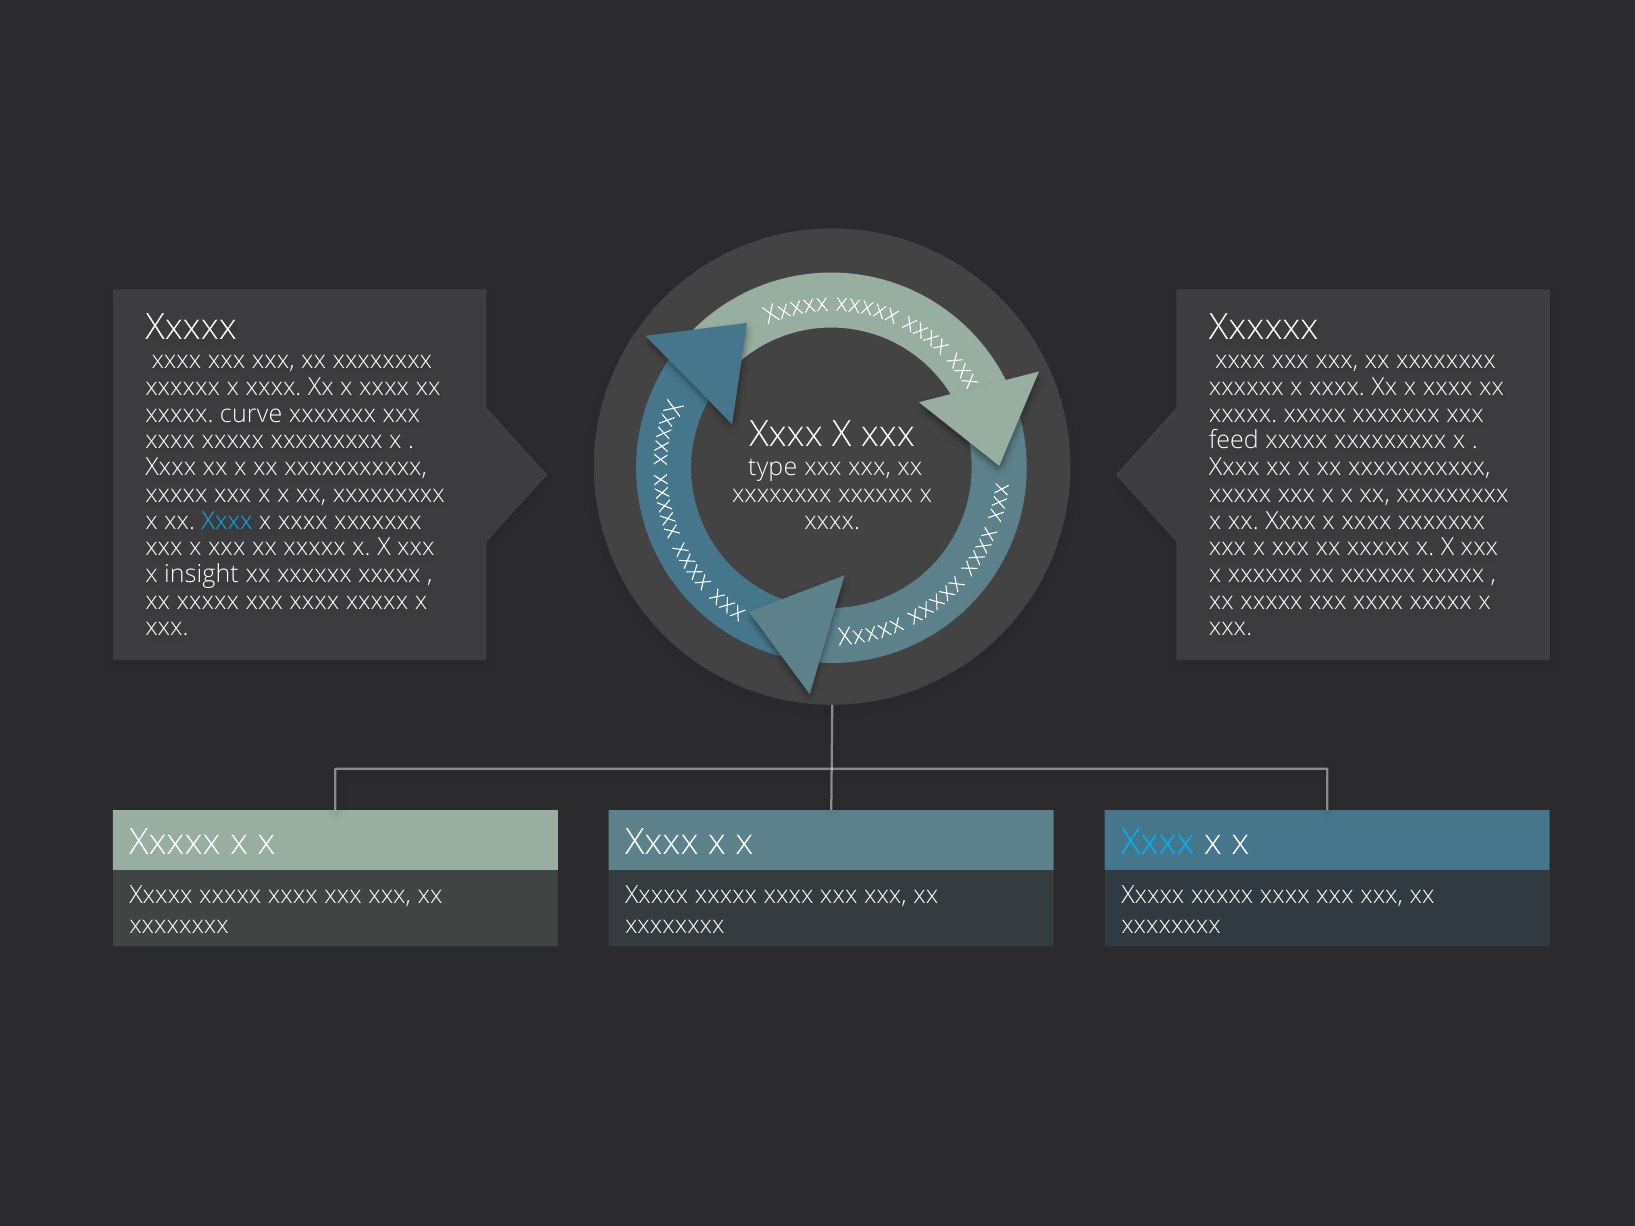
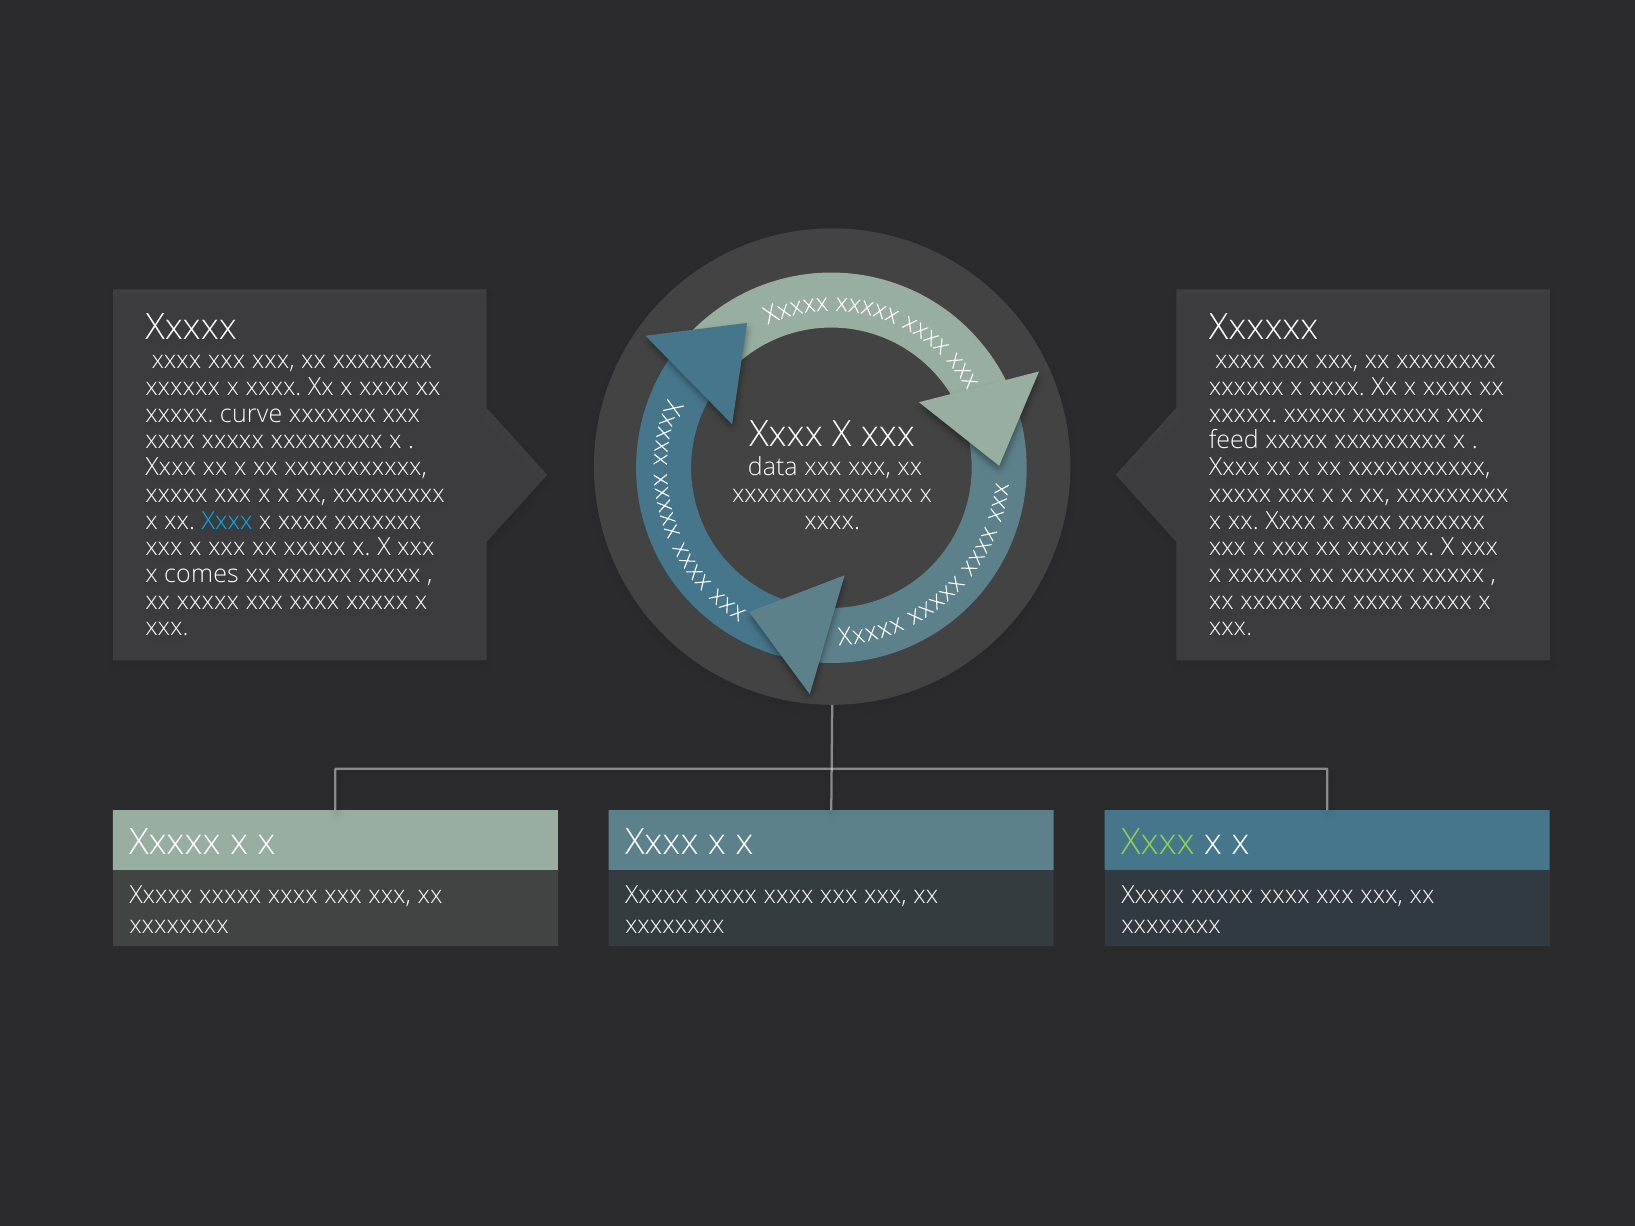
type: type -> data
insight: insight -> comes
Xxxx at (1158, 843) colour: light blue -> light green
